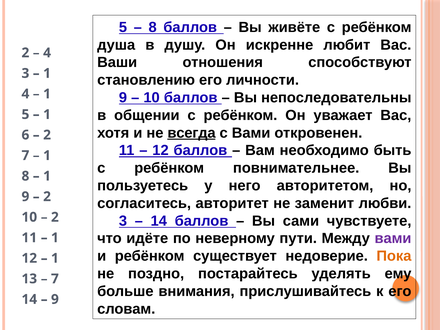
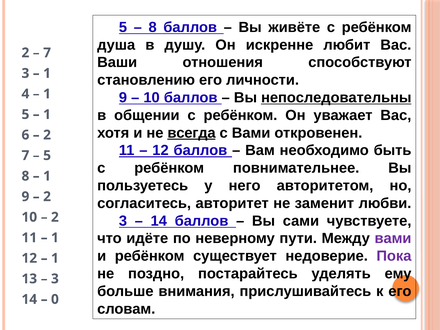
4 at (47, 53): 4 -> 7
непоследовательны underline: none -> present
1 at (47, 156): 1 -> 5
Пока colour: orange -> purple
7 at (55, 279): 7 -> 3
9 at (55, 299): 9 -> 0
